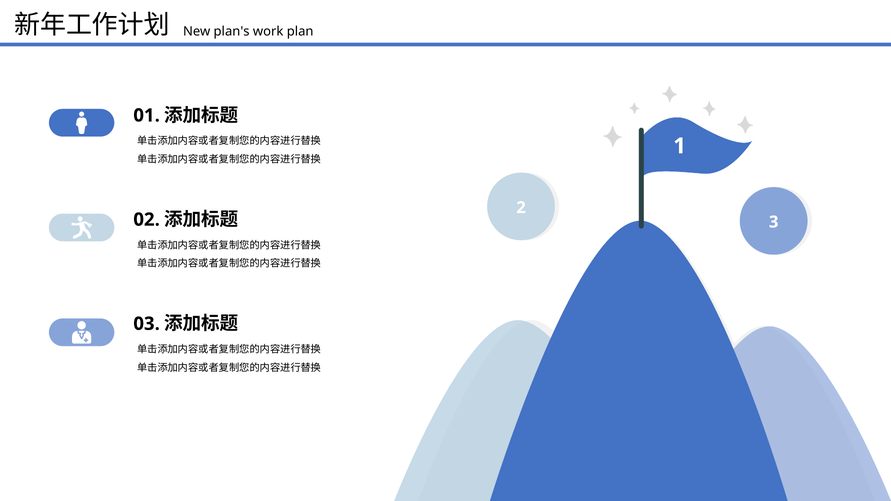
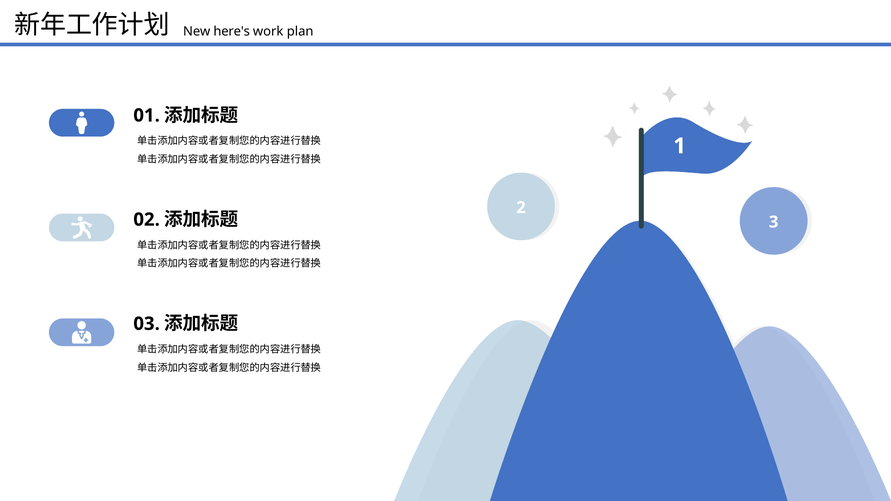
plan's: plan's -> here's
